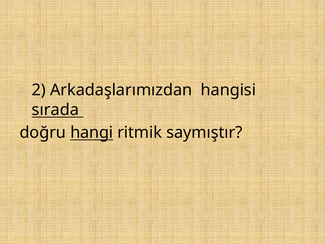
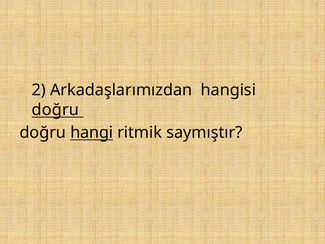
sırada at (55, 110): sırada -> doğru
